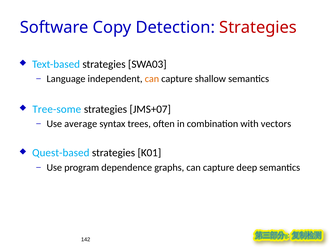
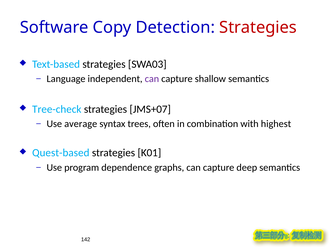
can at (152, 79) colour: orange -> purple
Tree-some: Tree-some -> Tree-check
vectors: vectors -> highest
